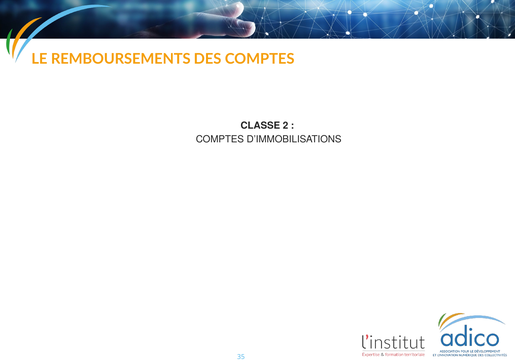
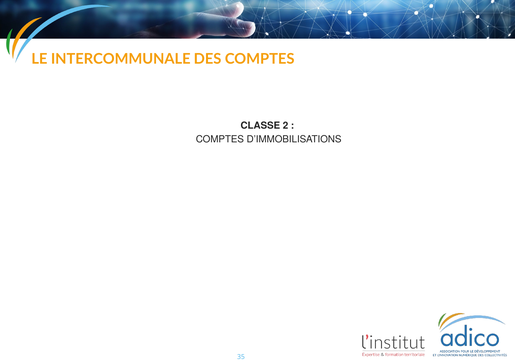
REMBOURSEMENTS: REMBOURSEMENTS -> INTERCOMMUNALE
